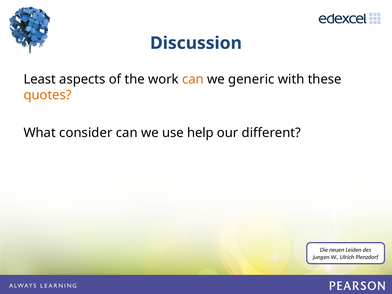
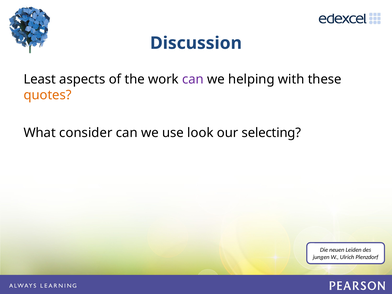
can at (193, 79) colour: orange -> purple
generic: generic -> helping
help: help -> look
different: different -> selecting
